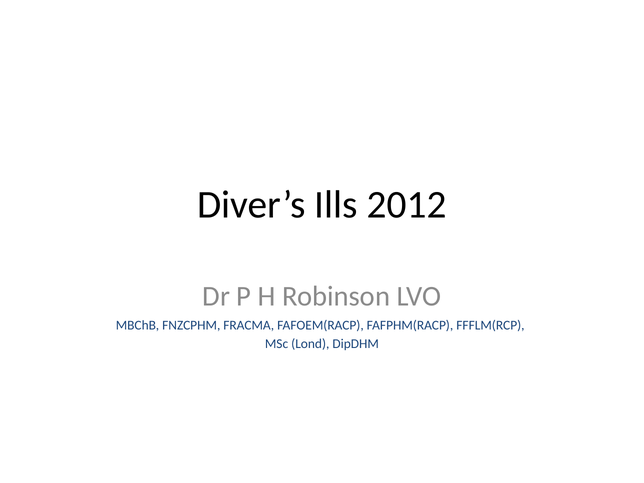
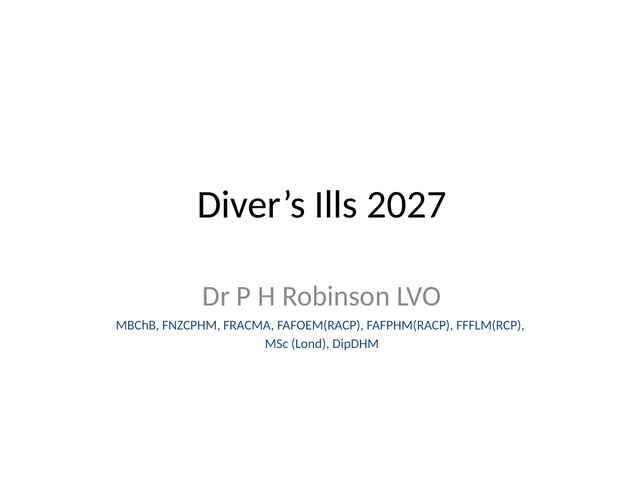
2012: 2012 -> 2027
